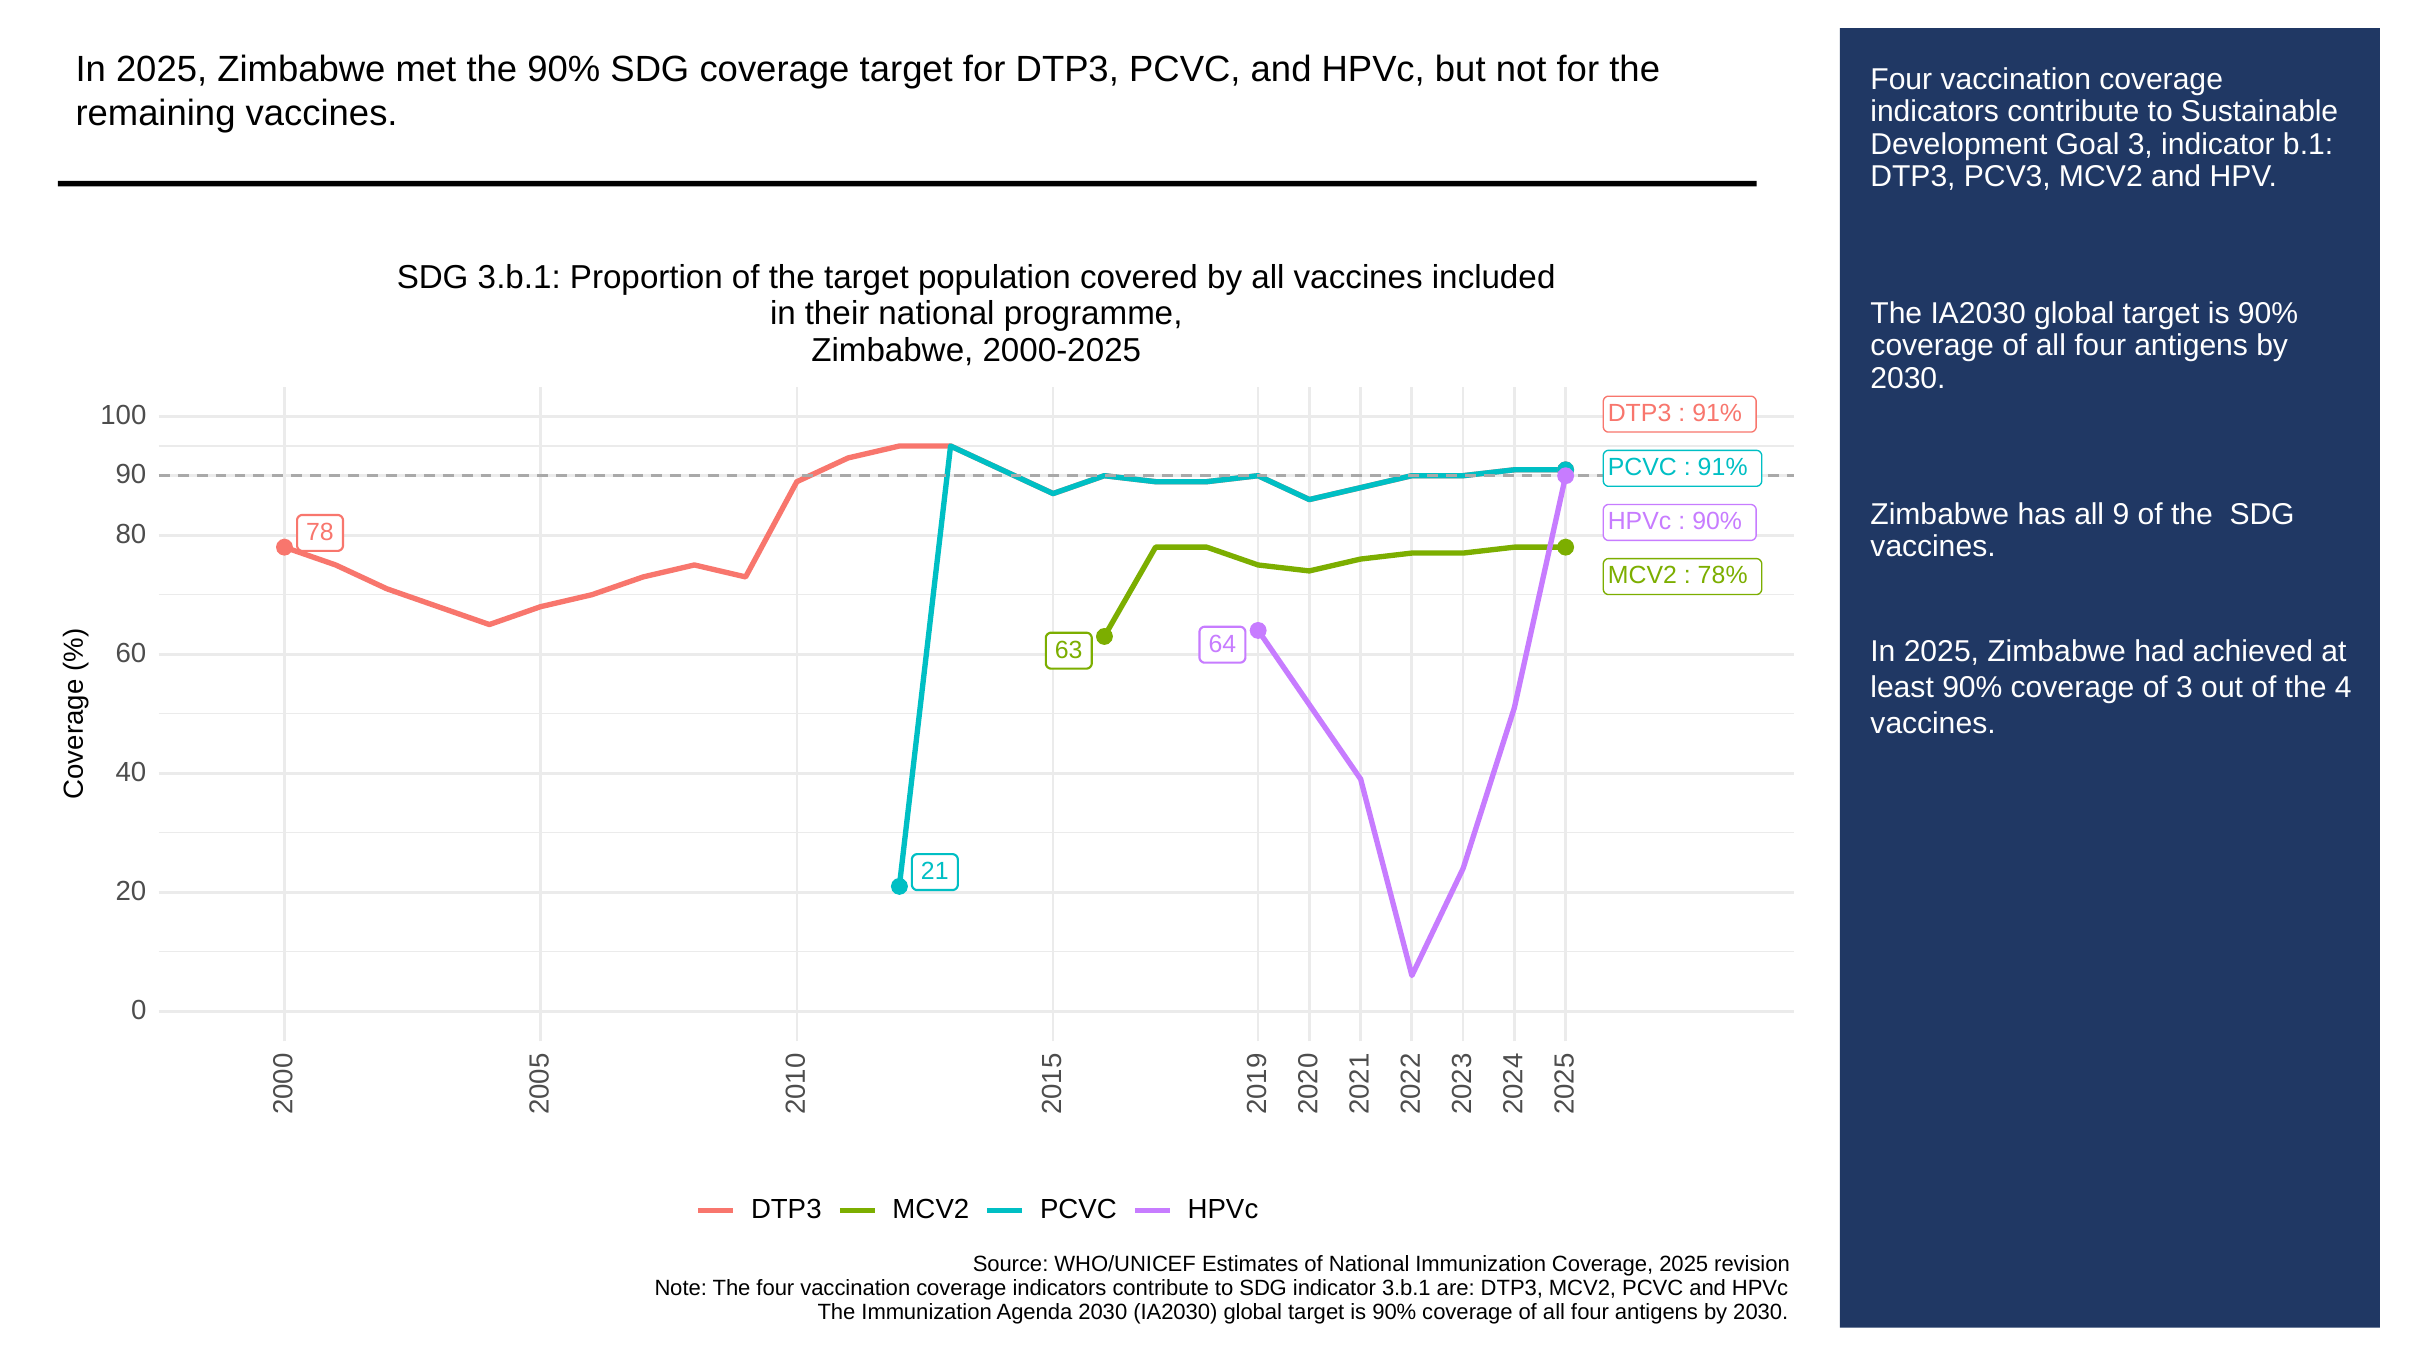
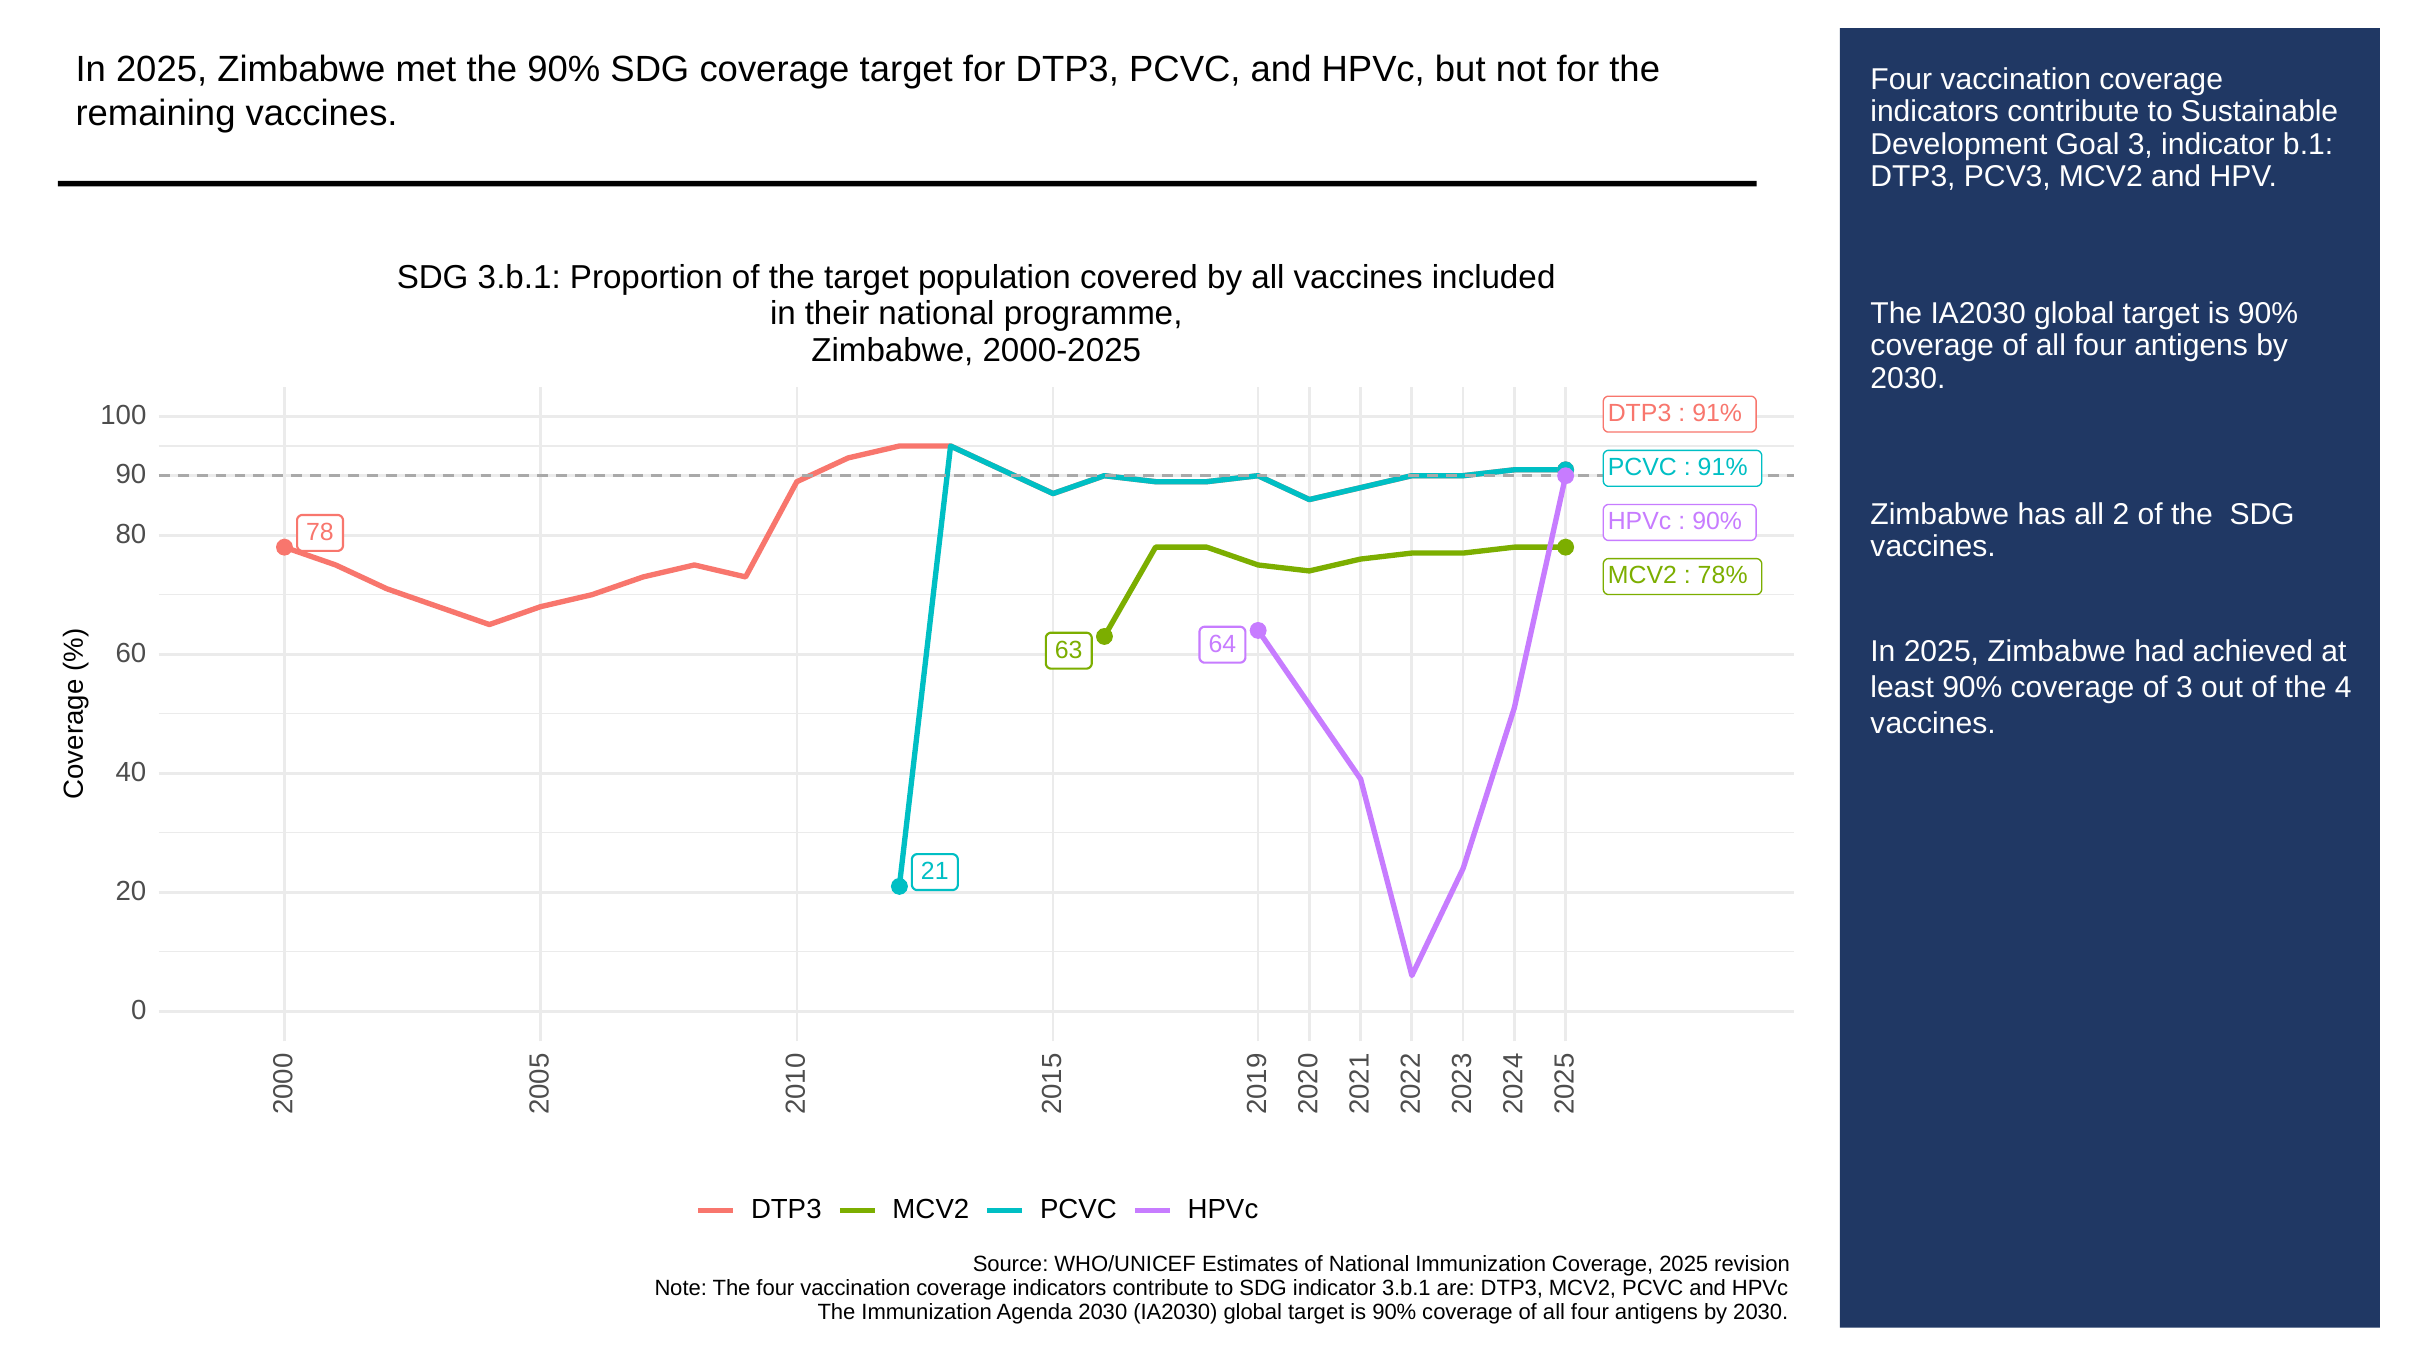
all 9: 9 -> 2
